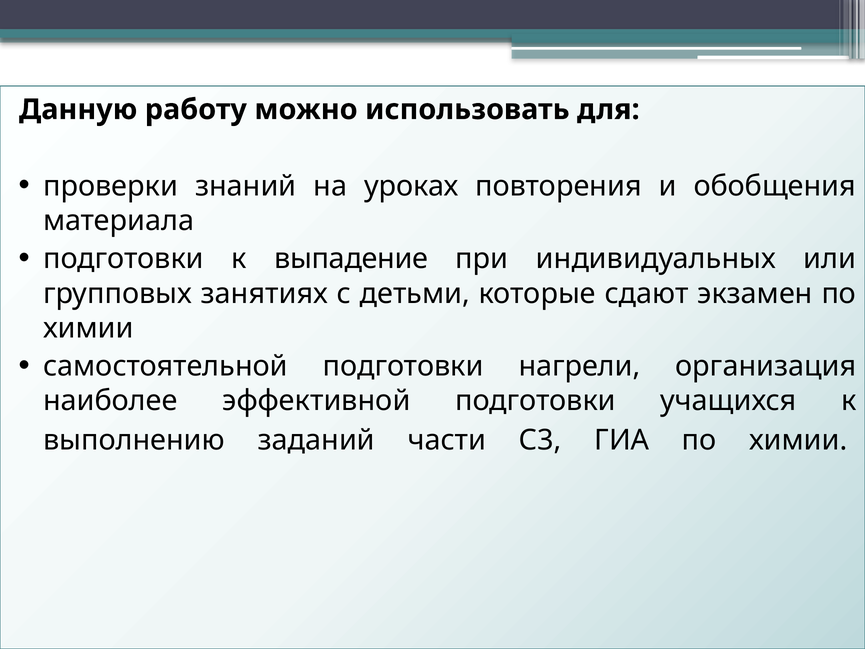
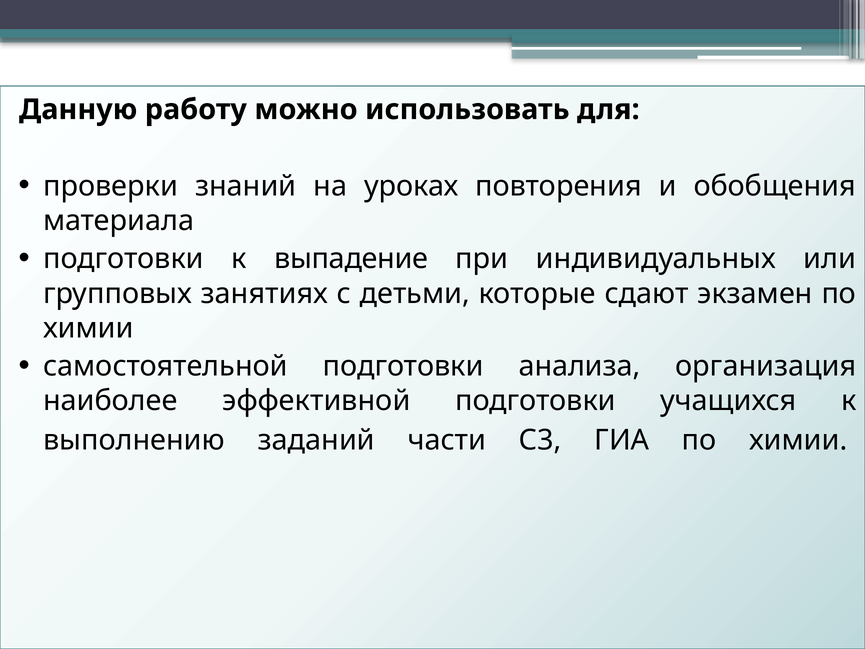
нагрели: нагрели -> анализа
